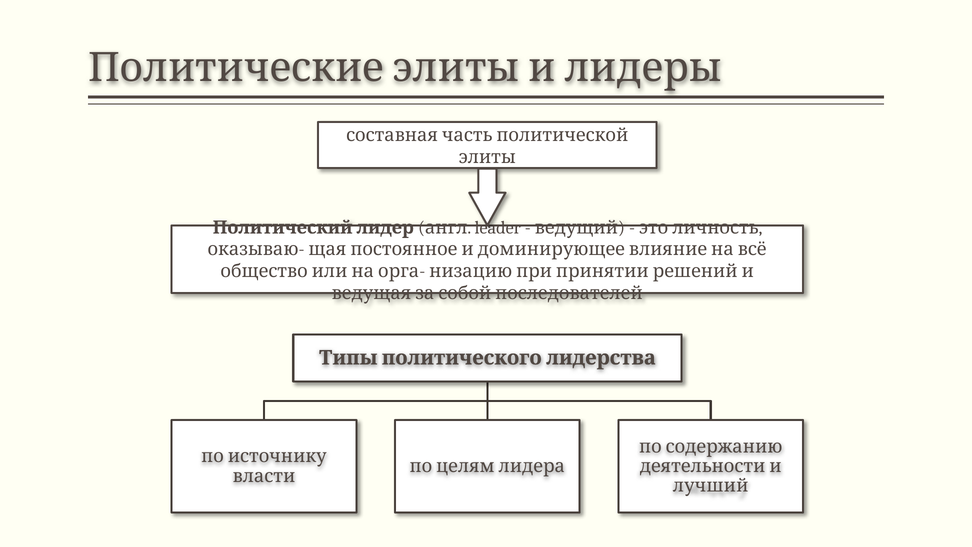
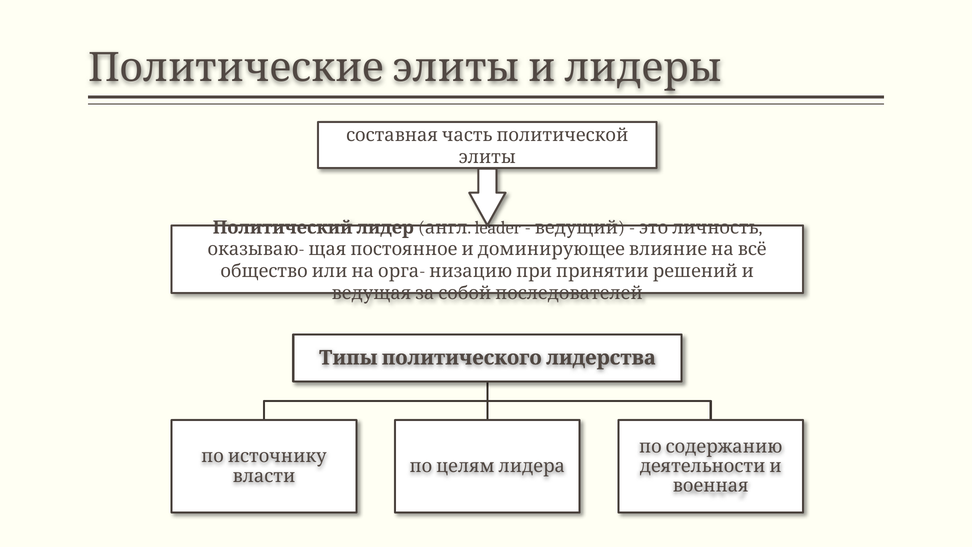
лучший: лучший -> военная
